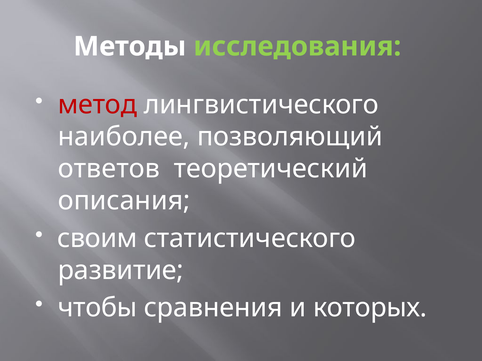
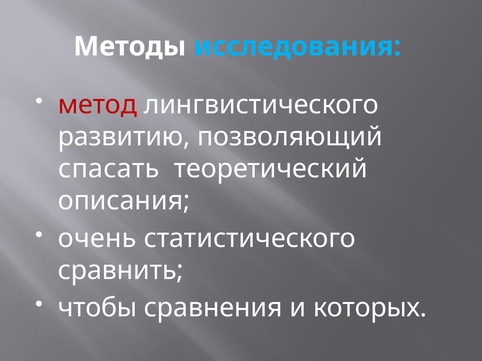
исследования colour: light green -> light blue
наиболее: наиболее -> развитию
ответов: ответов -> спасать
своим: своим -> очень
развитие: развитие -> сравнить
